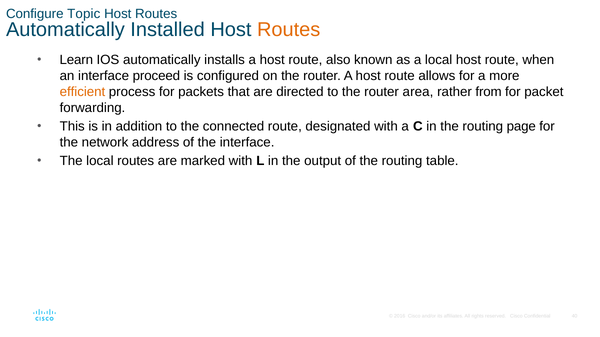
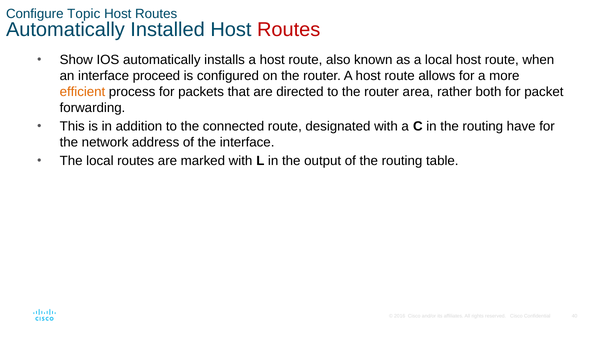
Routes at (289, 30) colour: orange -> red
Learn: Learn -> Show
from: from -> both
page: page -> have
